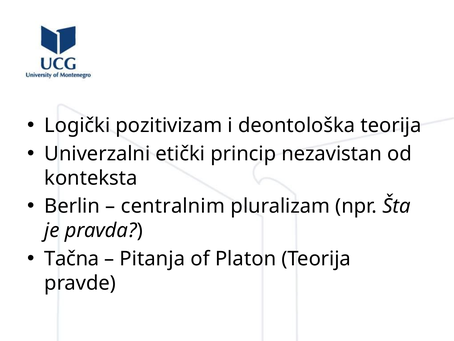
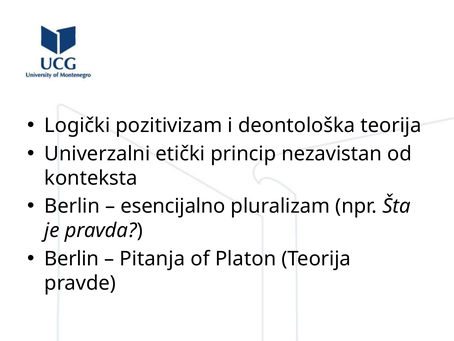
centralnim: centralnim -> esencijalno
Tačna at (72, 258): Tačna -> Berlin
